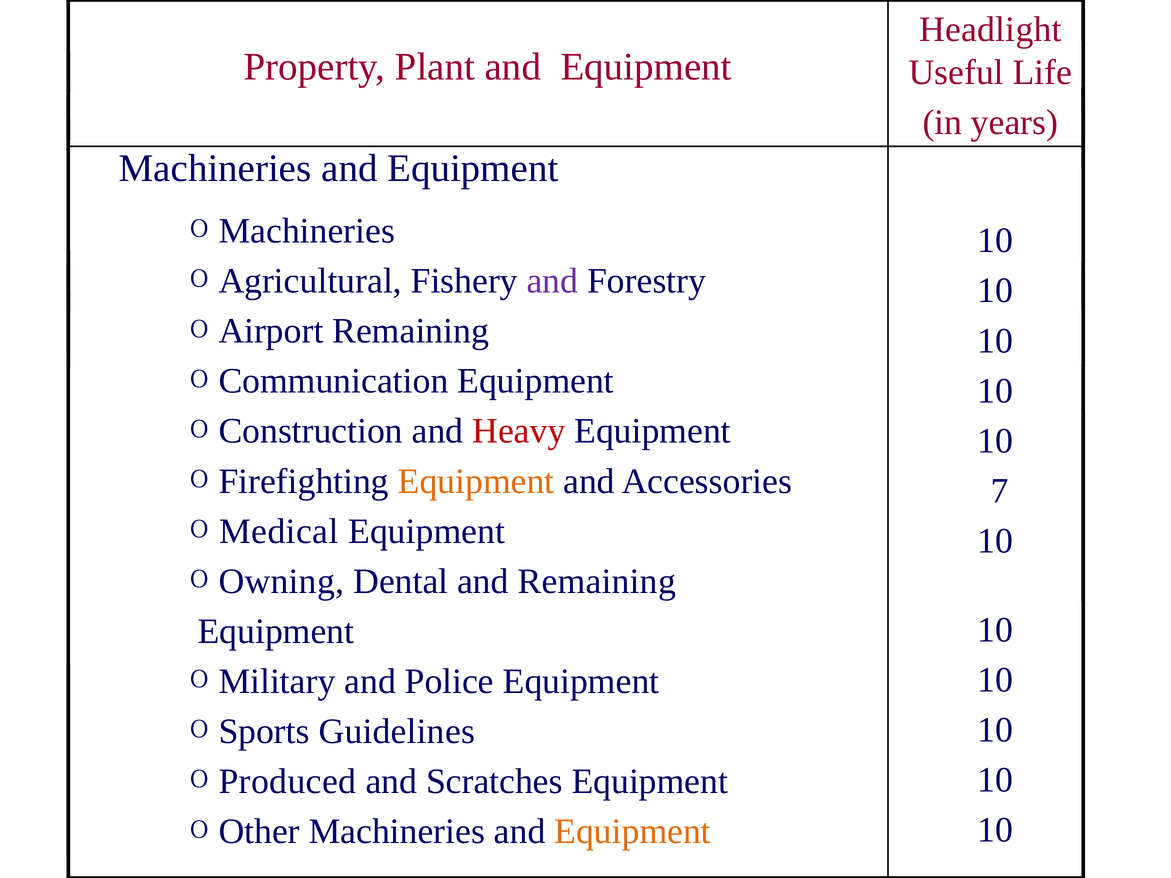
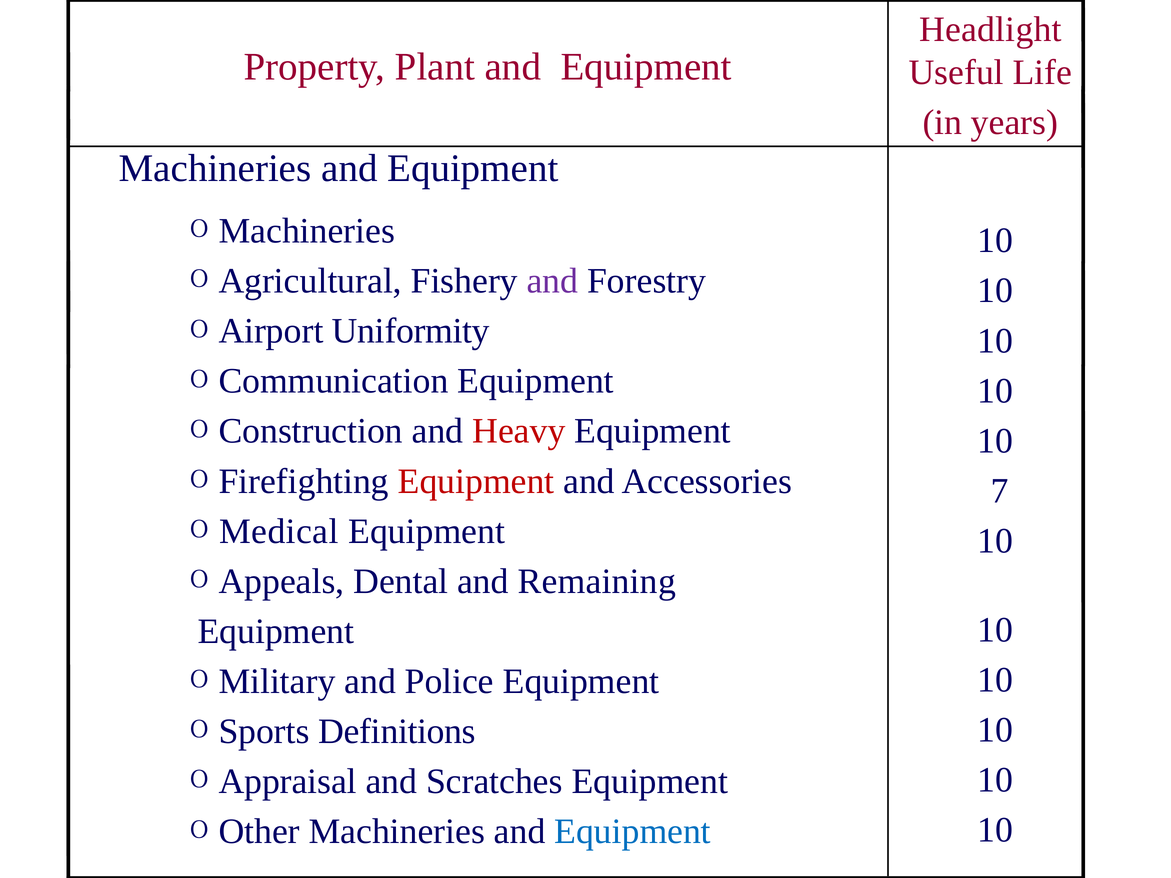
Airport Remaining: Remaining -> Uniformity
Equipment at (476, 481) colour: orange -> red
Owning: Owning -> Appeals
Guidelines: Guidelines -> Definitions
Produced: Produced -> Appraisal
Equipment at (633, 832) colour: orange -> blue
